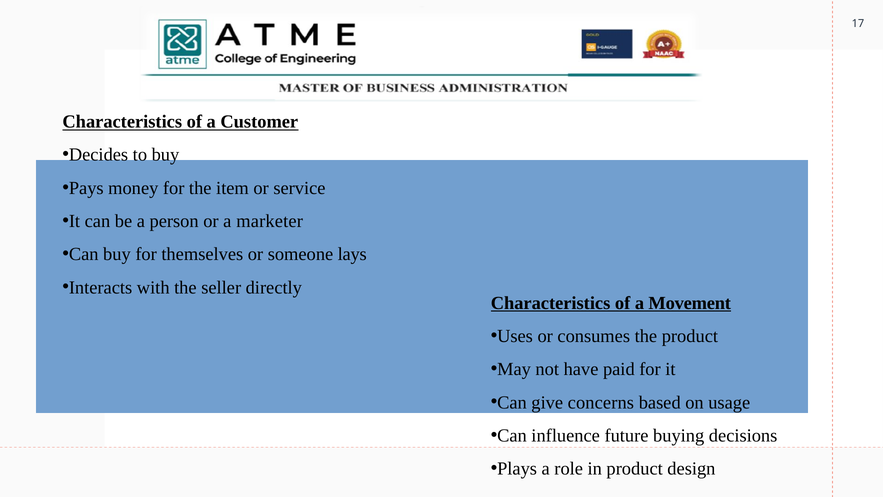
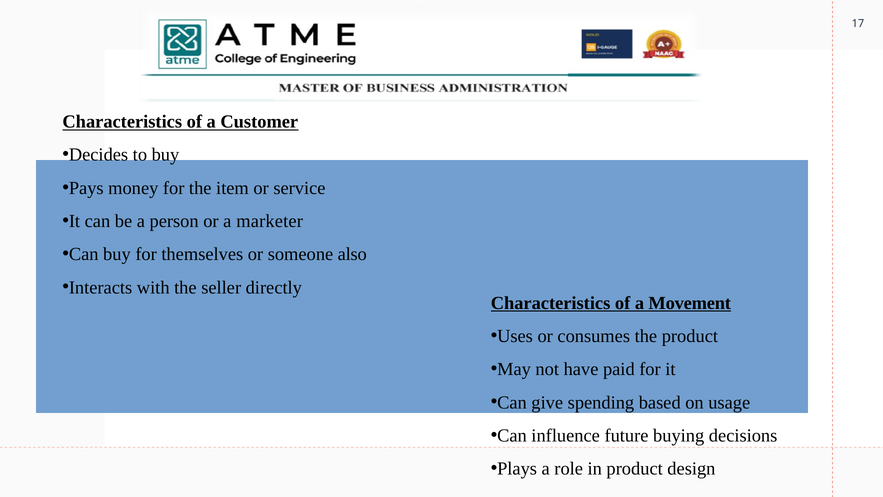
lays: lays -> also
concerns: concerns -> spending
